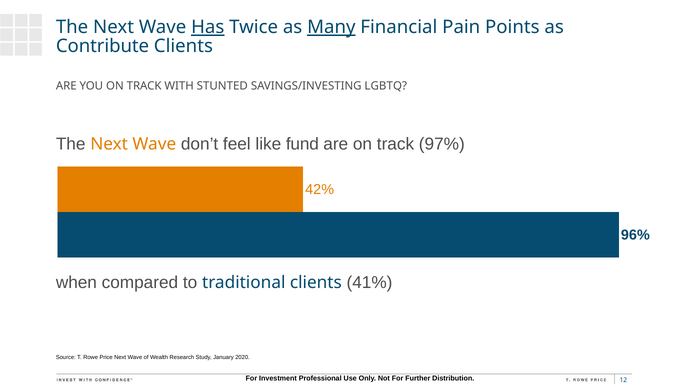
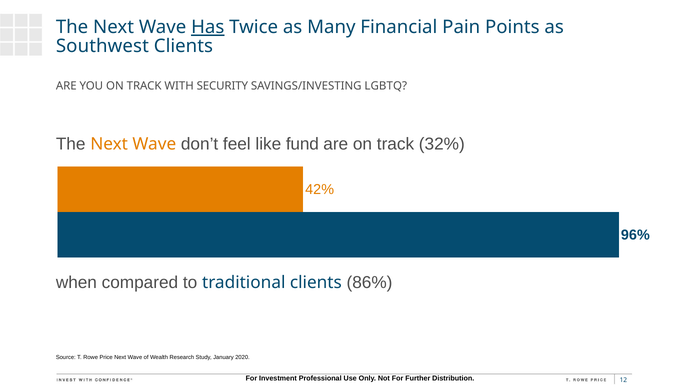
Many underline: present -> none
Contribute: Contribute -> Southwest
STUNTED: STUNTED -> SECURITY
97%: 97% -> 32%
41%: 41% -> 86%
